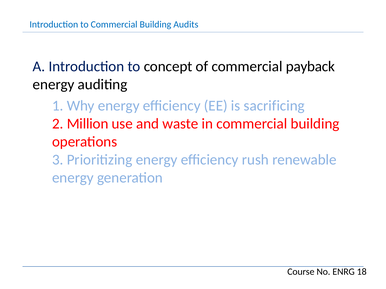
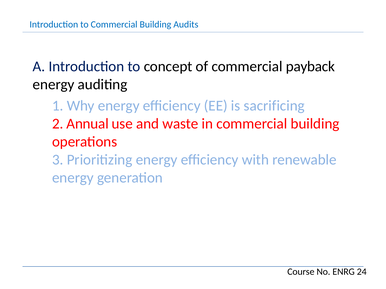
Million: Million -> Annual
rush: rush -> with
18: 18 -> 24
